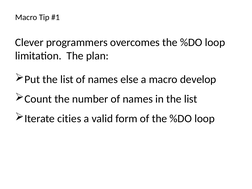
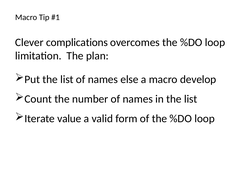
programmers: programmers -> complications
cities: cities -> value
